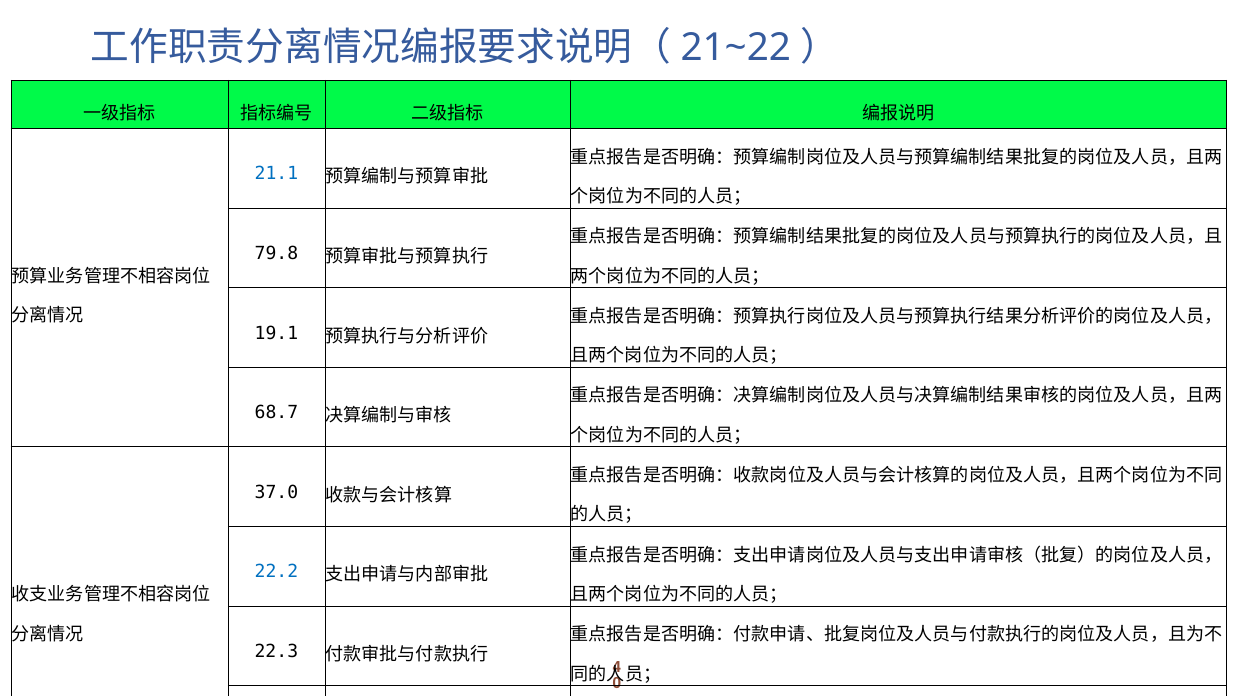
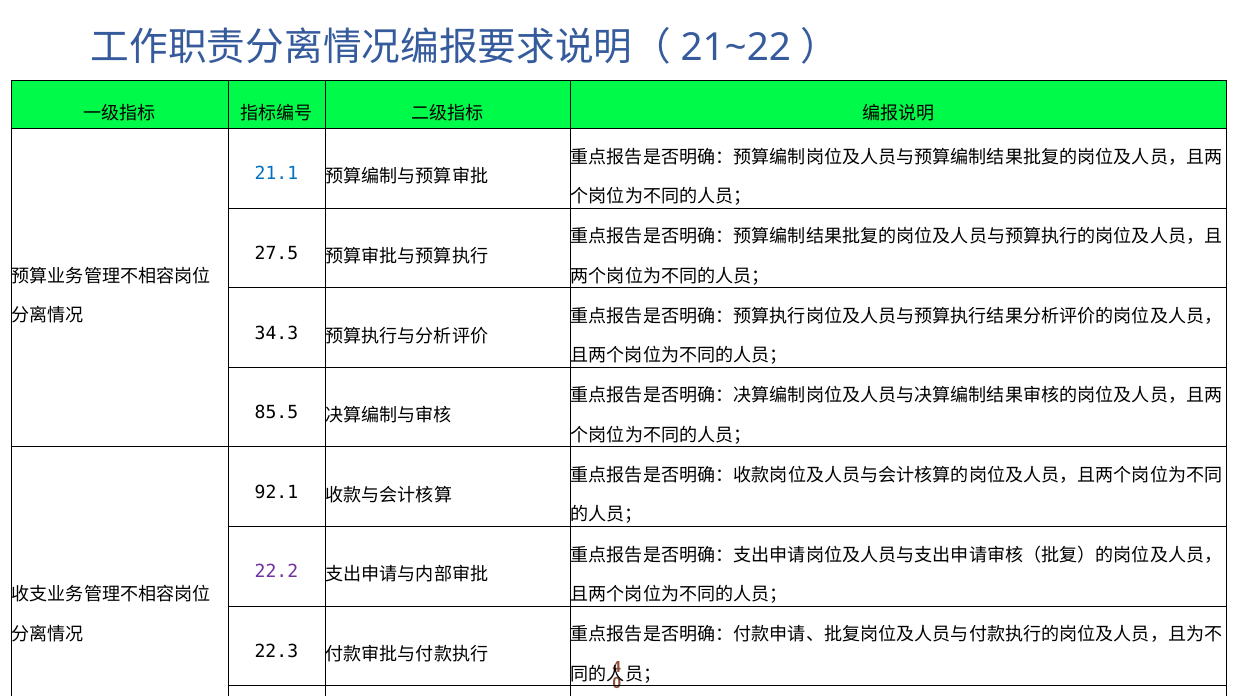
79.8: 79.8 -> 27.5
19.1: 19.1 -> 34.3
68.7: 68.7 -> 85.5
37.0: 37.0 -> 92.1
22.2 colour: blue -> purple
